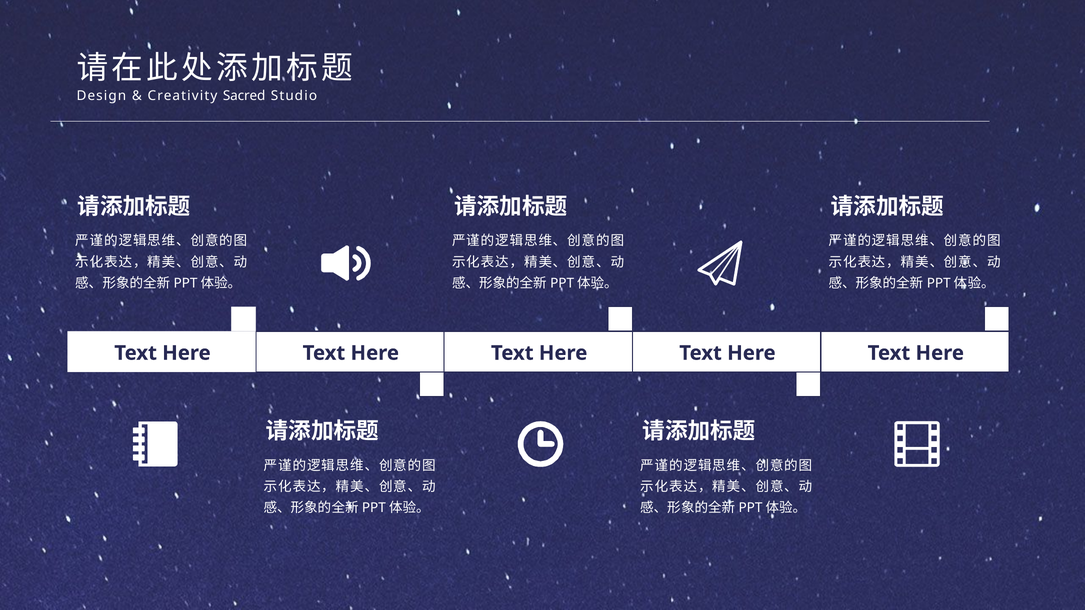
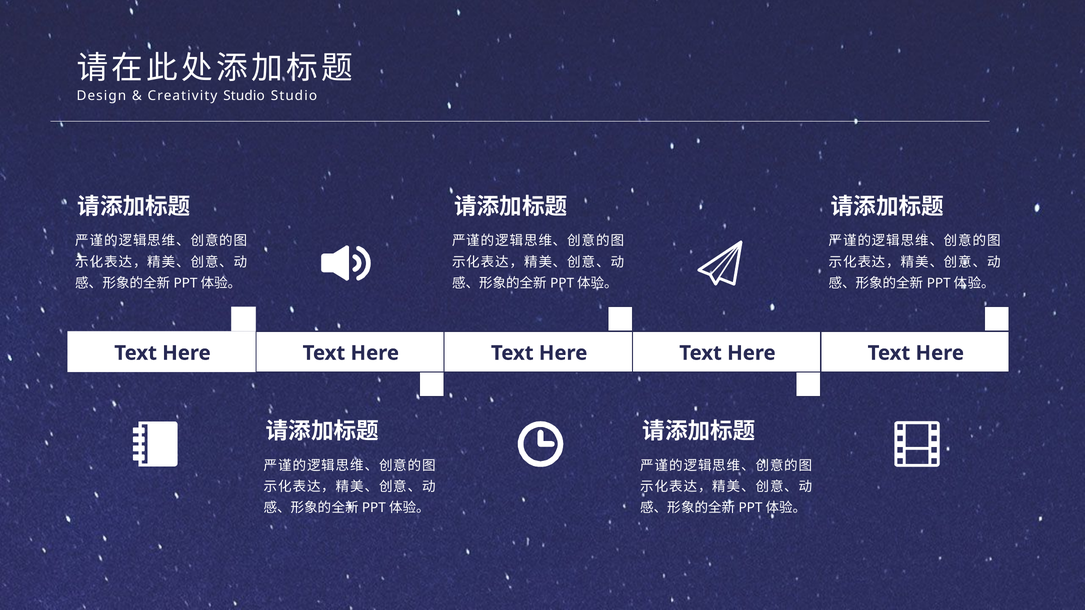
Creativity Sacred: Sacred -> Studio
